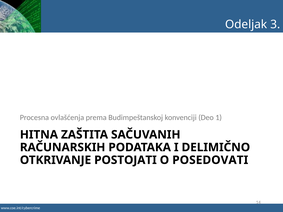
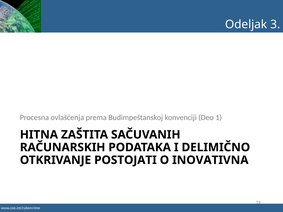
POSEDOVATI: POSEDOVATI -> INOVATIVNA
